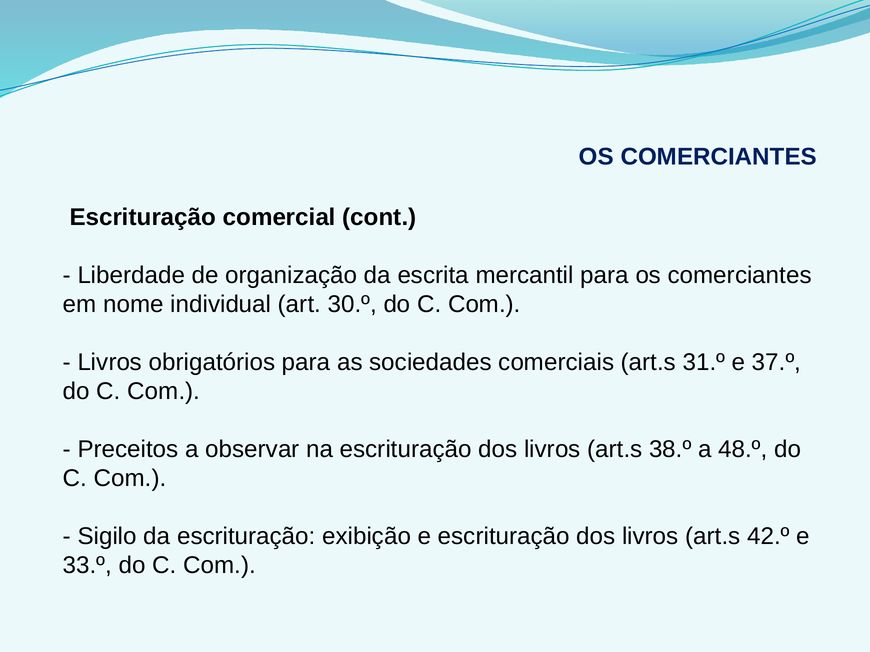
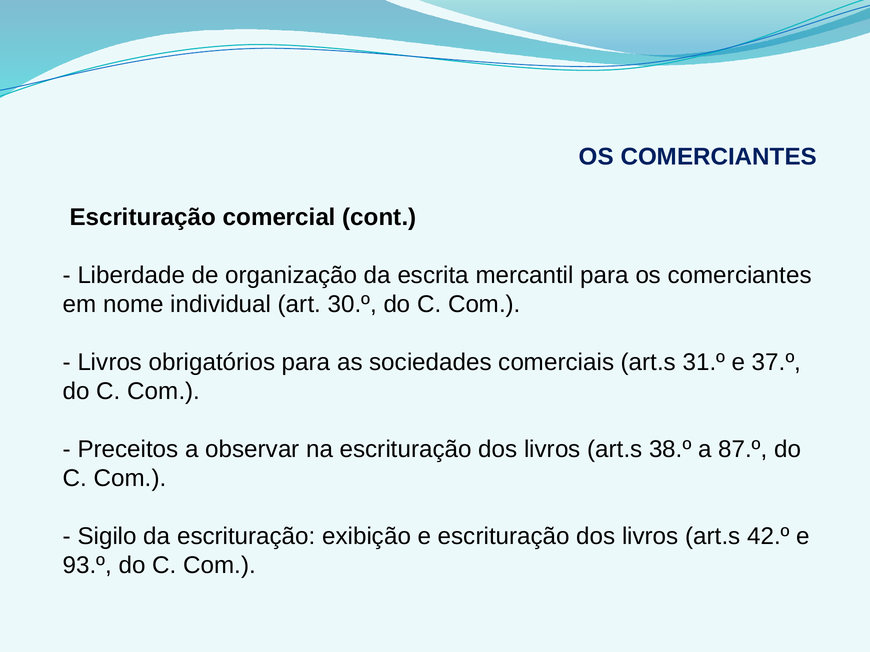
48.º: 48.º -> 87.º
33.º: 33.º -> 93.º
